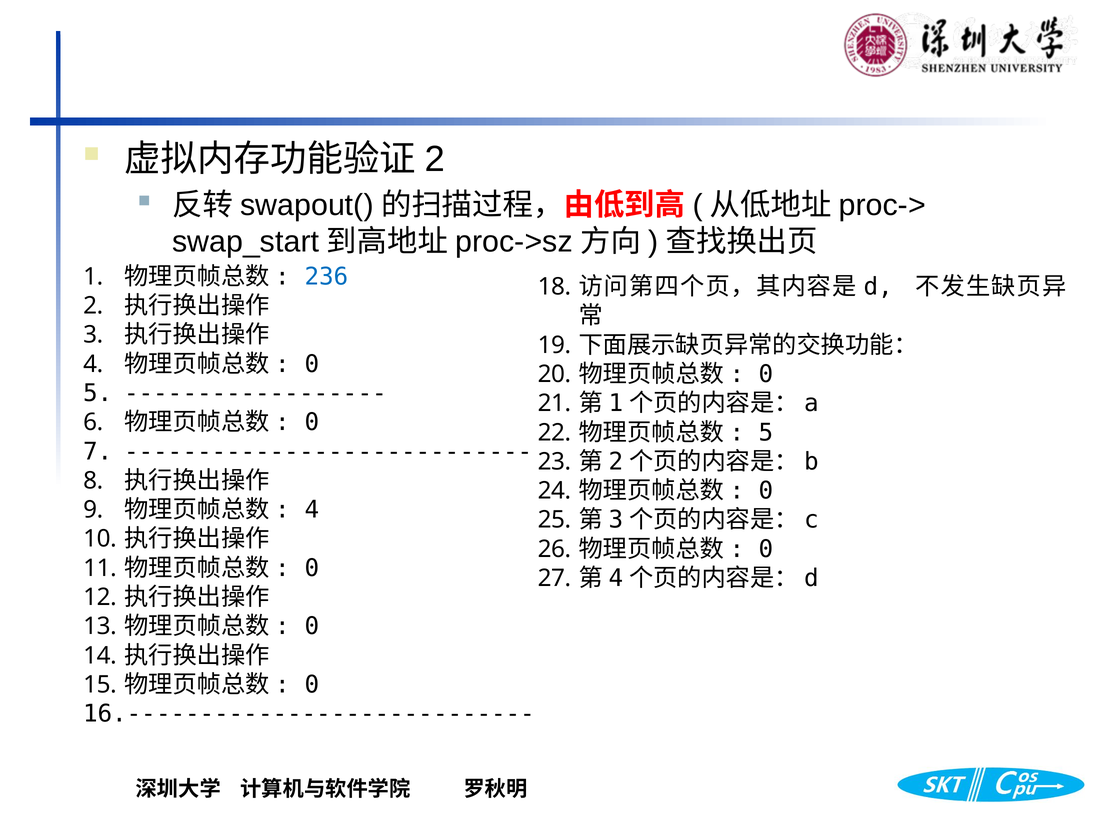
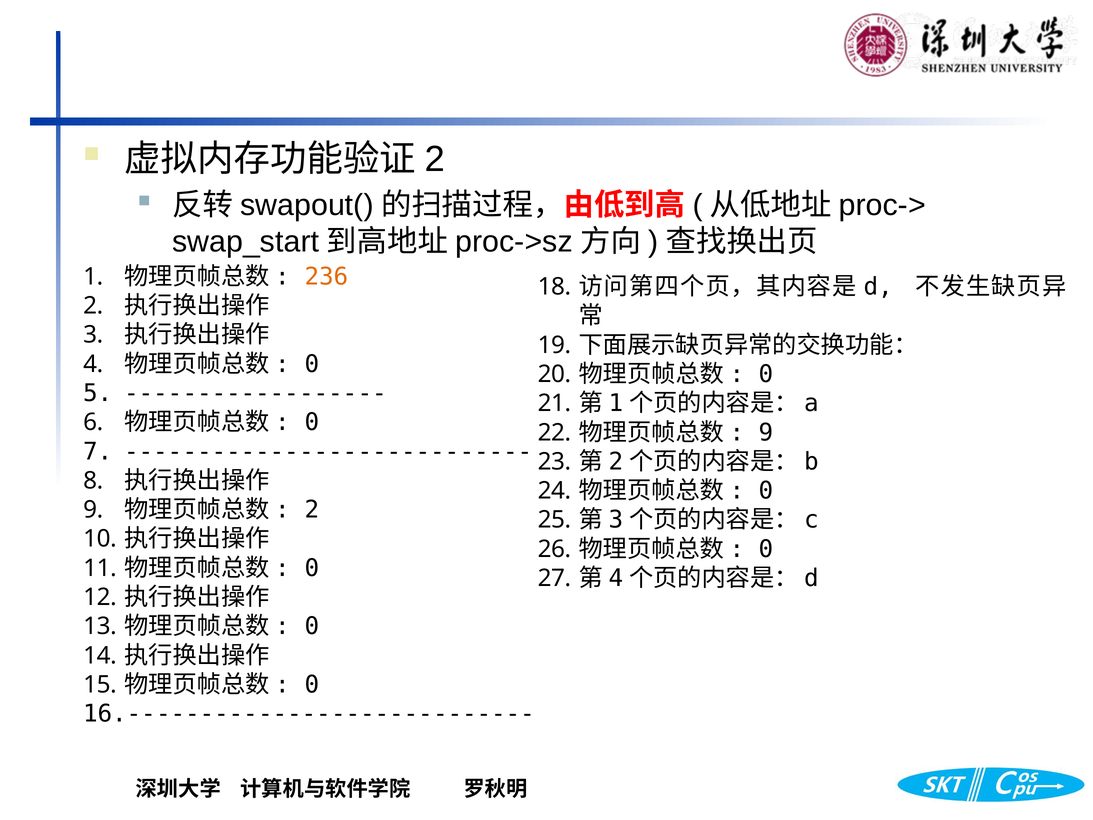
236 colour: blue -> orange
5 at (766, 432): 5 -> 9
4 at (312, 510): 4 -> 2
